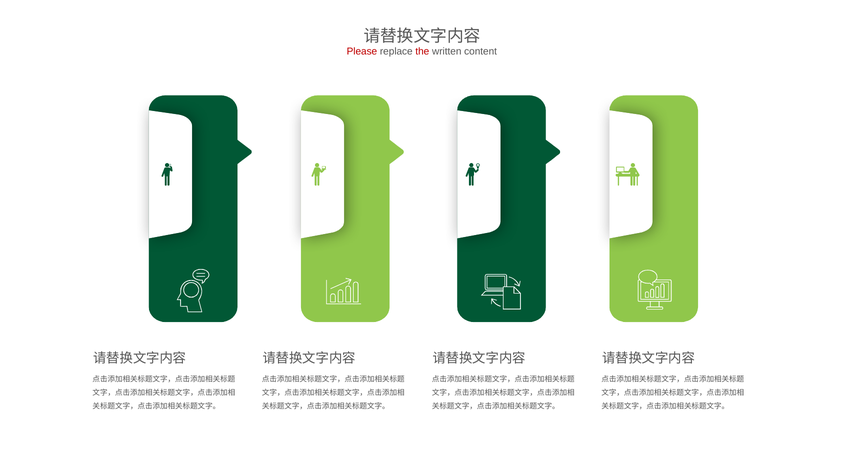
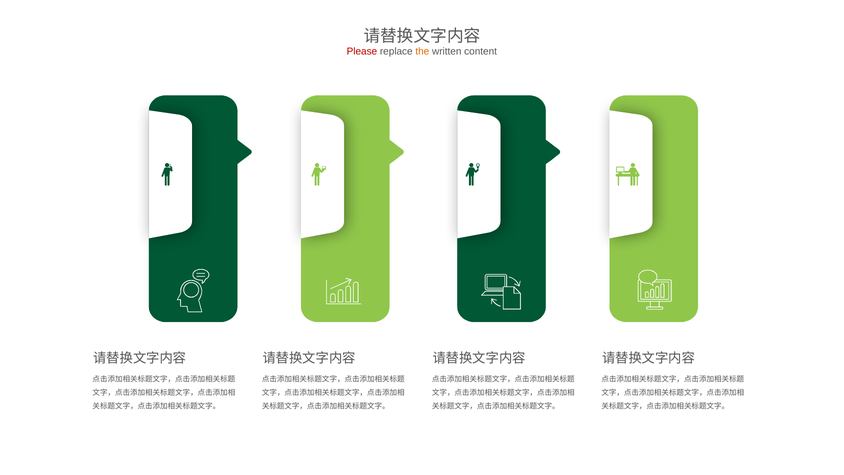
the colour: red -> orange
